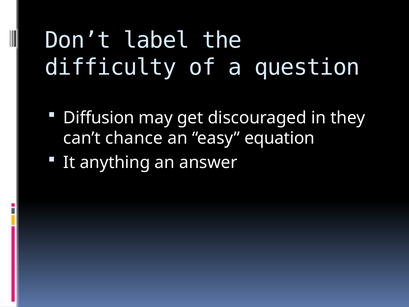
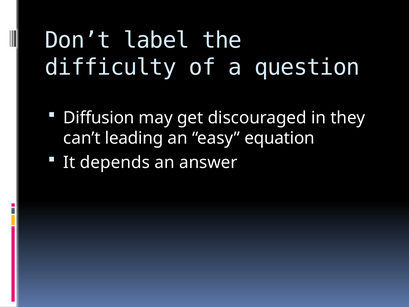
chance: chance -> leading
anything: anything -> depends
